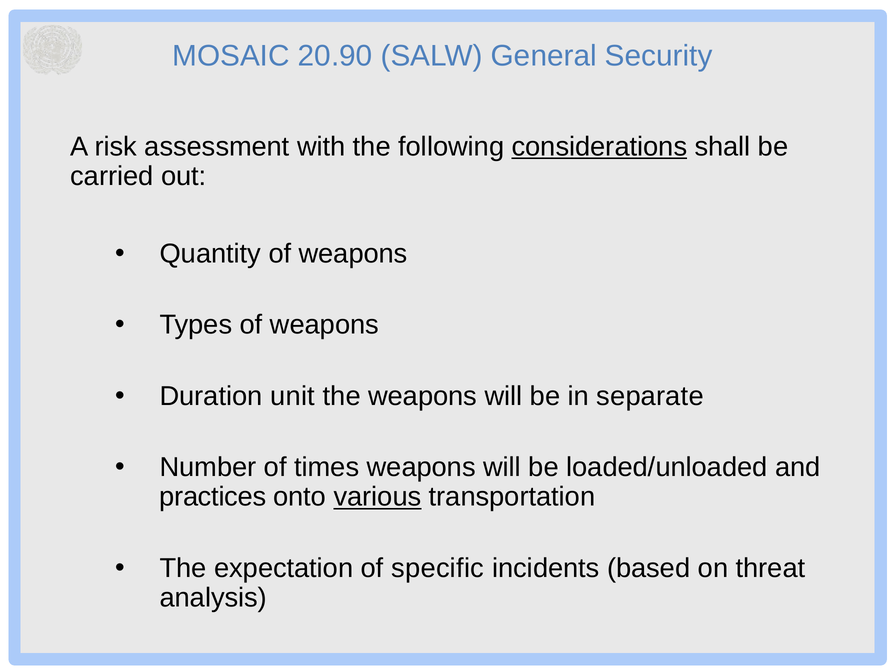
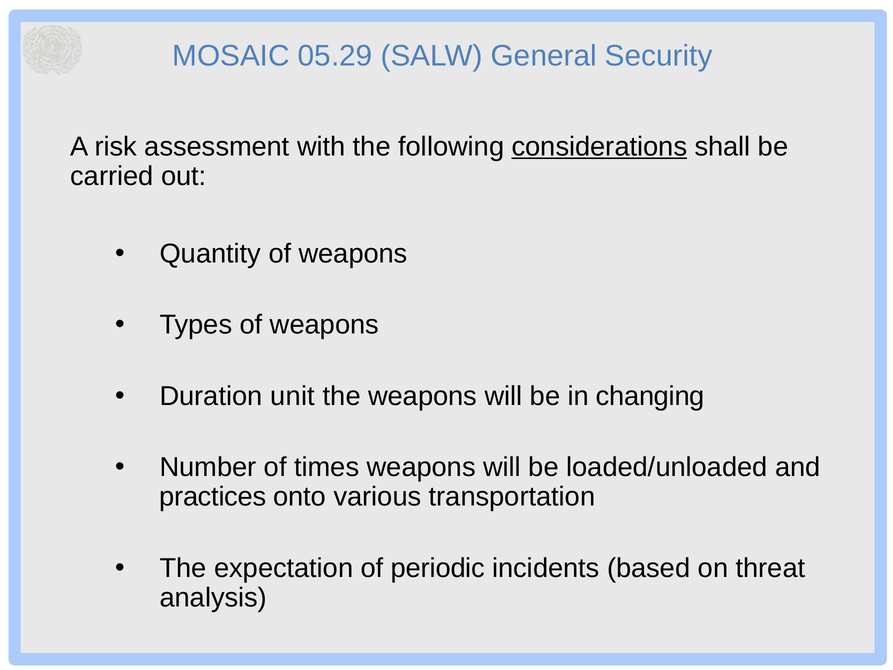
20.90: 20.90 -> 05.29
separate: separate -> changing
various underline: present -> none
specific: specific -> periodic
